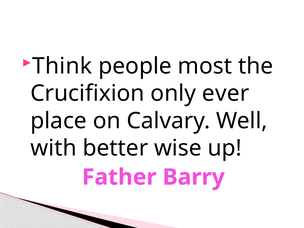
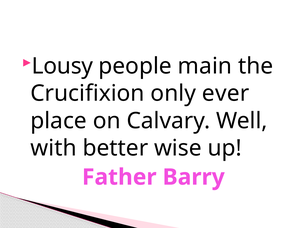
Think: Think -> Lousy
most: most -> main
